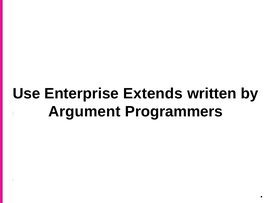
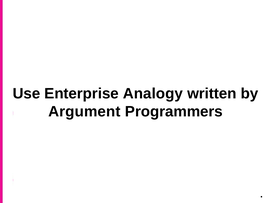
Extends: Extends -> Analogy
